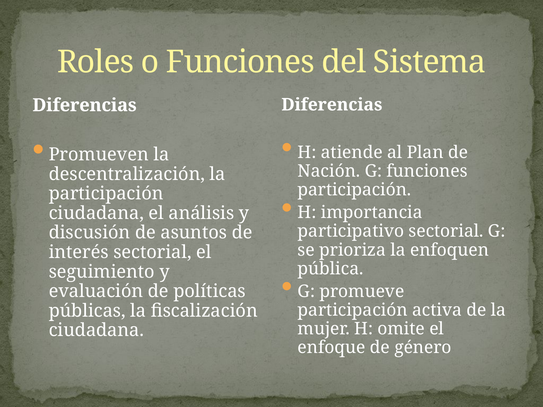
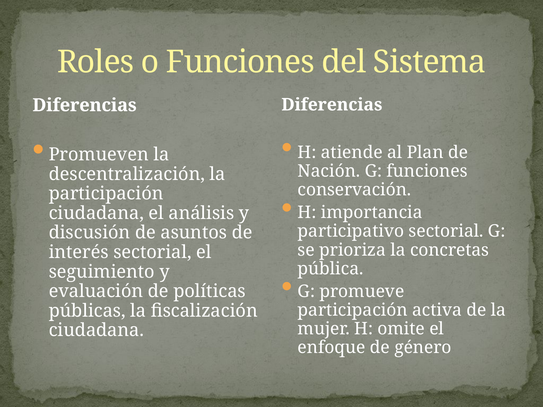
participación at (354, 190): participación -> conservación
enfoquen: enfoquen -> concretas
